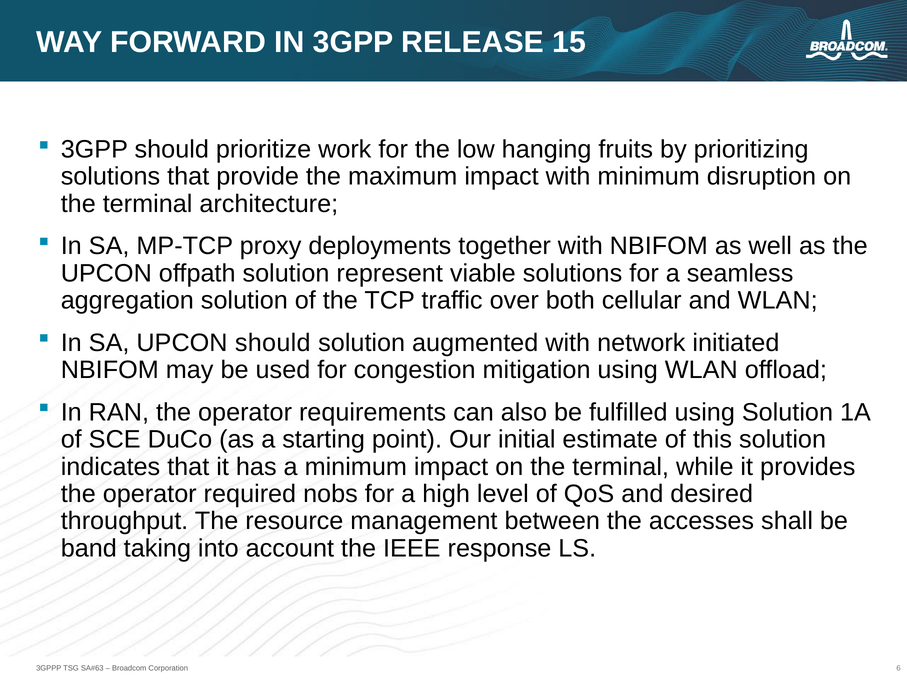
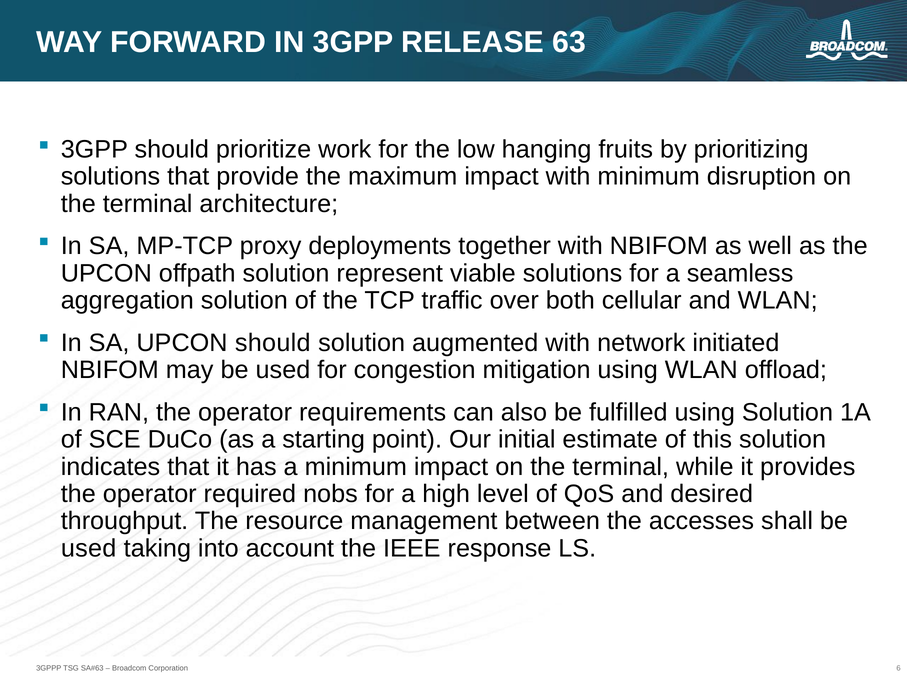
15: 15 -> 63
band at (89, 549): band -> used
